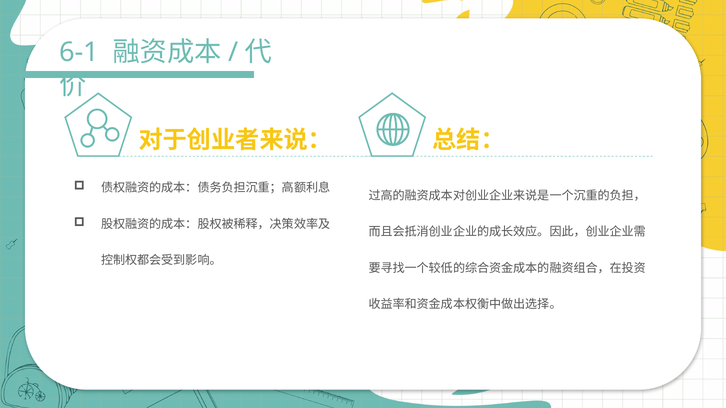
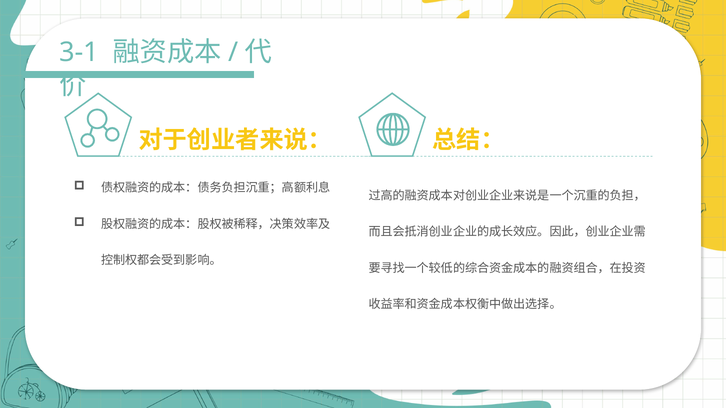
6-1: 6-1 -> 3-1
